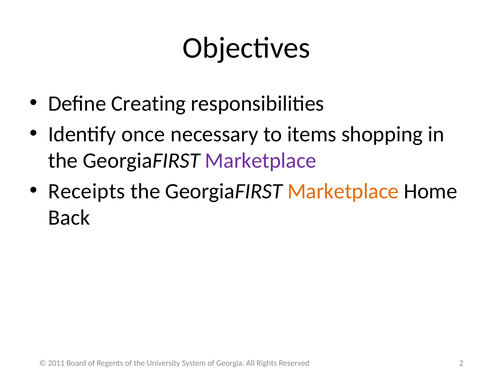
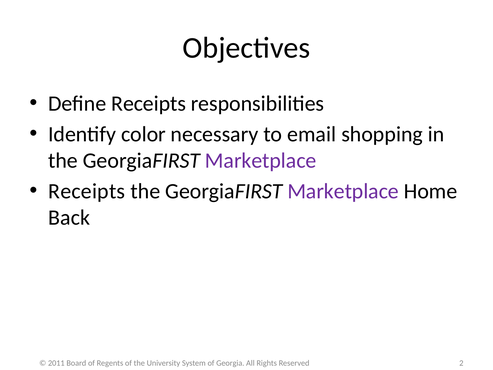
Define Creating: Creating -> Receipts
once: once -> color
items: items -> email
Marketplace at (343, 191) colour: orange -> purple
